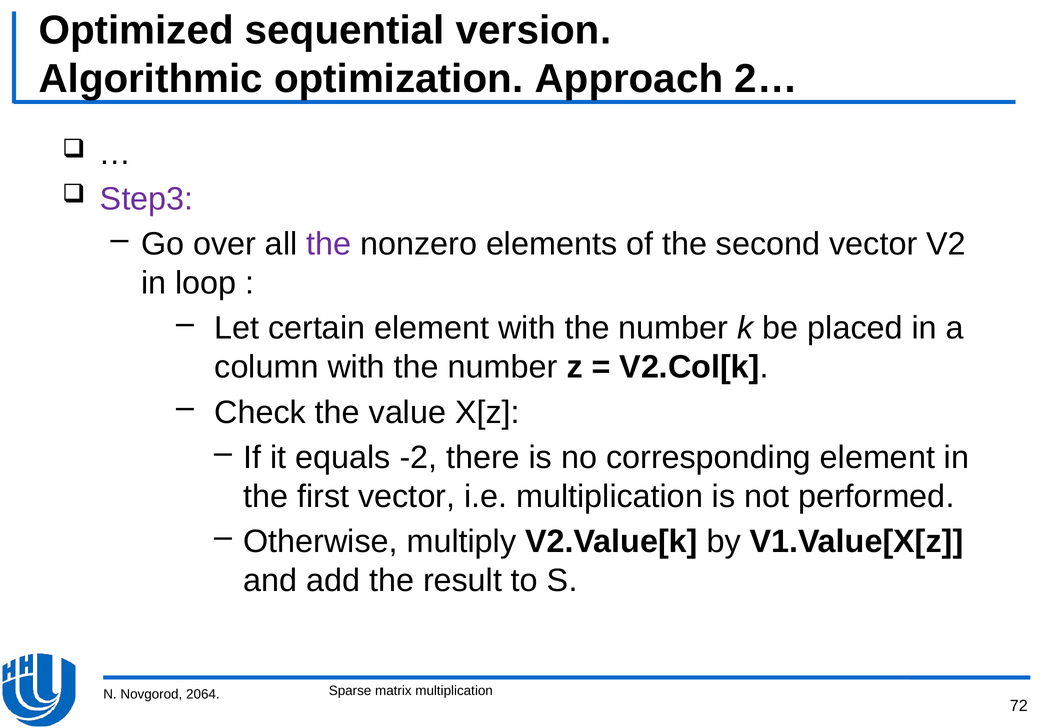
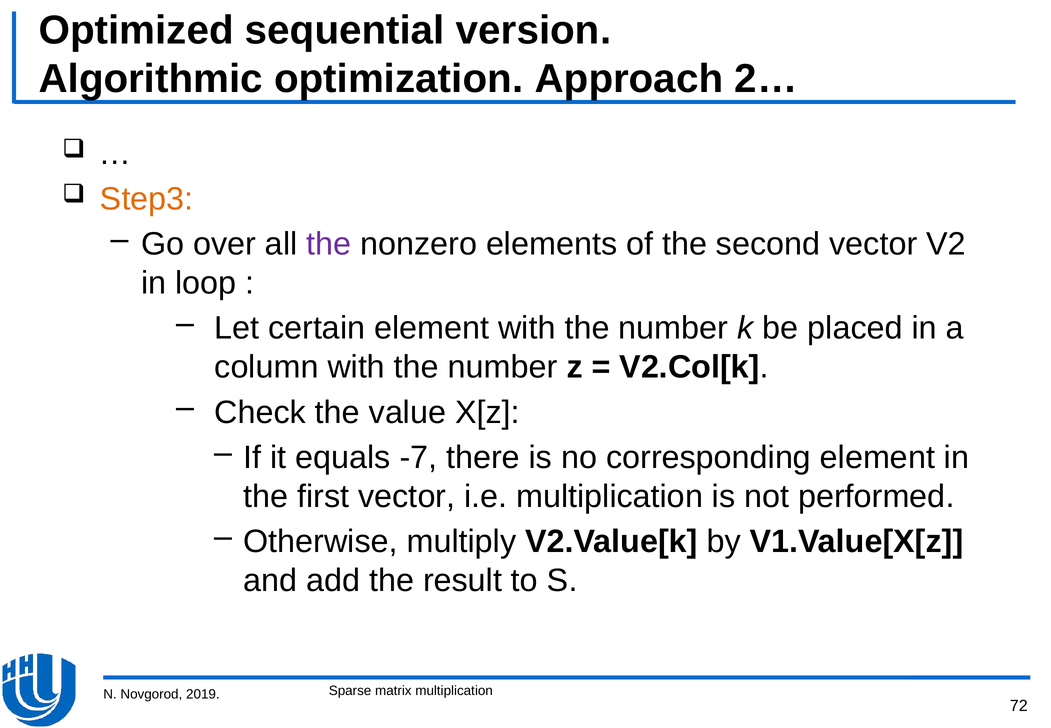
Step3 colour: purple -> orange
-2: -2 -> -7
2064: 2064 -> 2019
